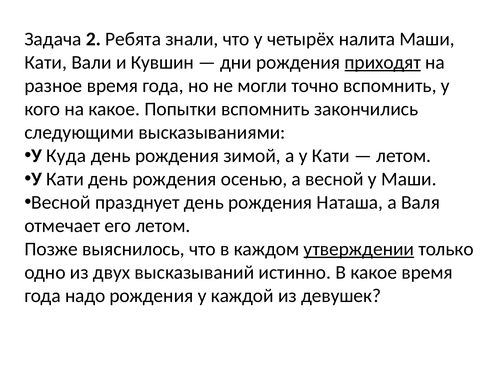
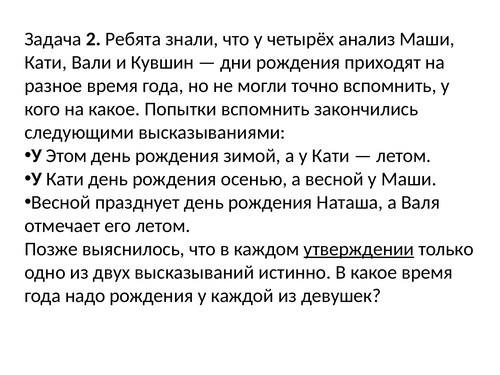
налита: налита -> анализ
приходят underline: present -> none
Куда: Куда -> Этом
